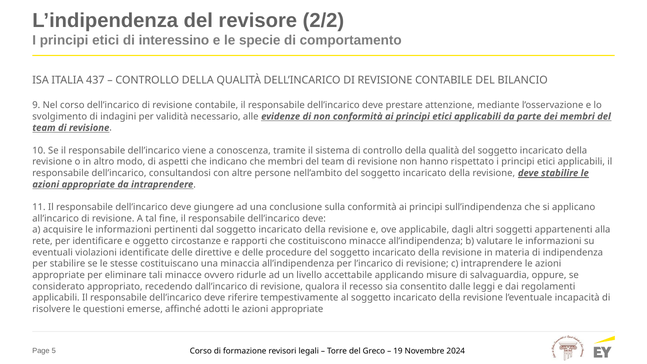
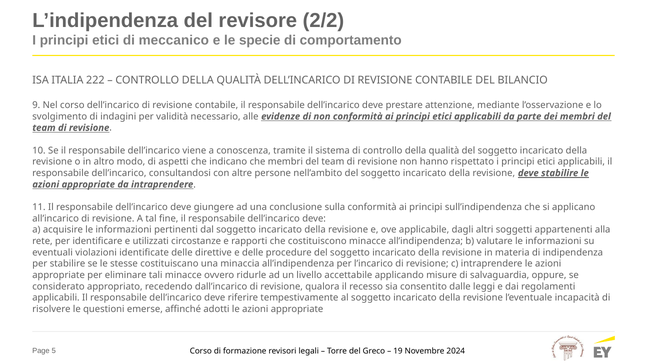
interessino: interessino -> meccanico
437: 437 -> 222
oggetto: oggetto -> utilizzati
